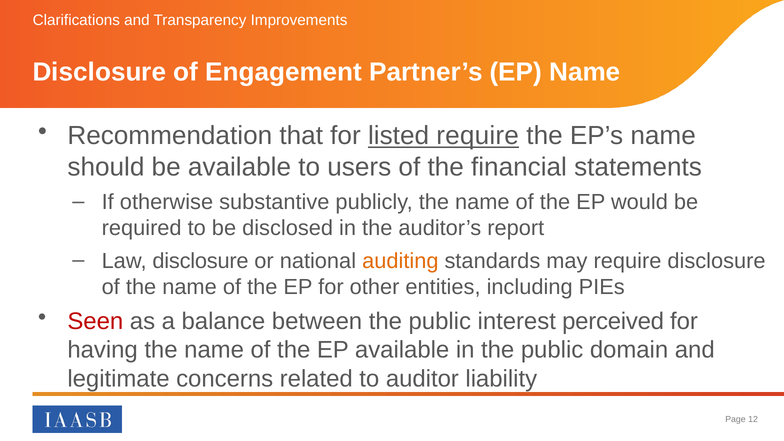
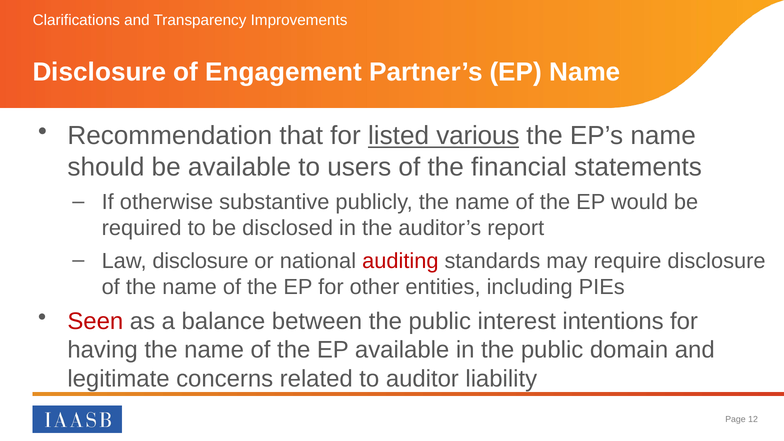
listed require: require -> various
auditing colour: orange -> red
perceived: perceived -> intentions
